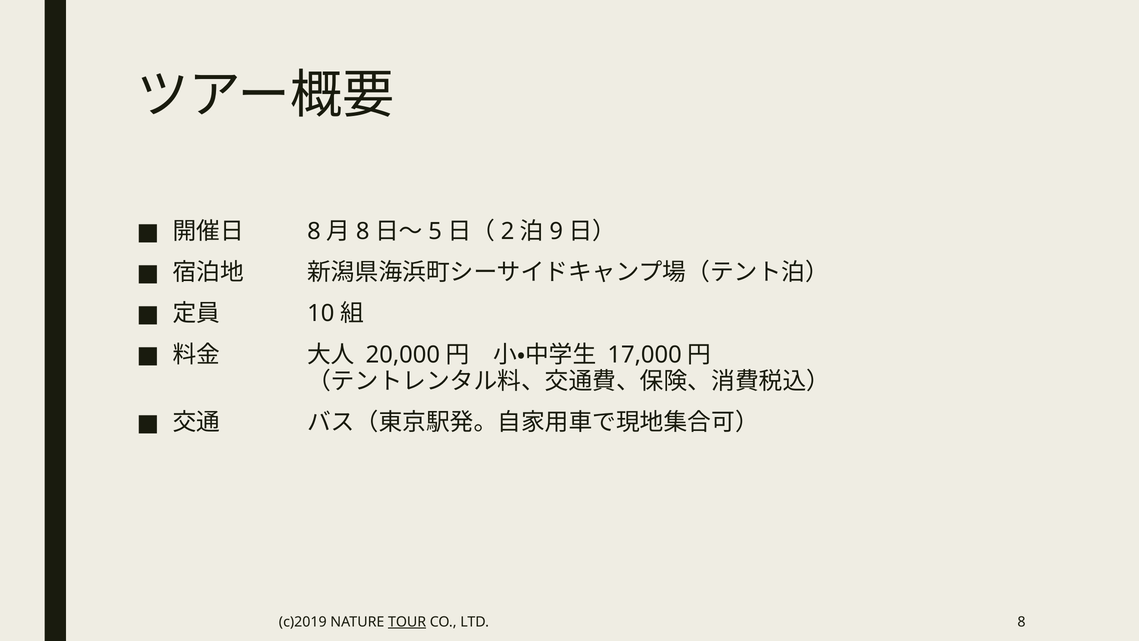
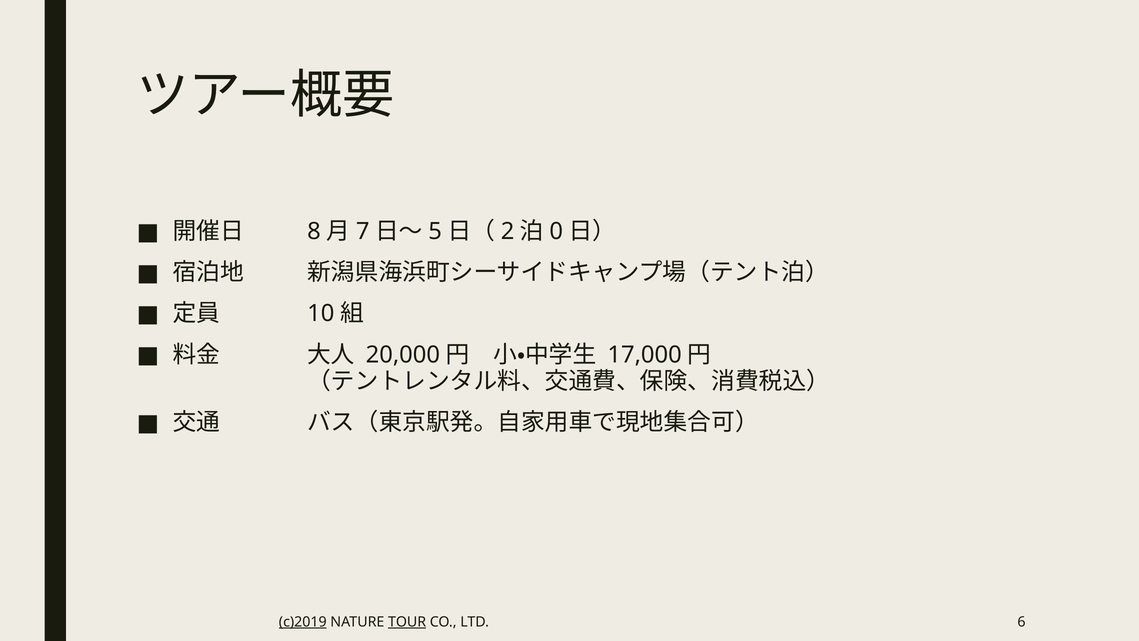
8 at (363, 231): 8 -> 7
9: 9 -> 0
c)2019 underline: none -> present
LTD 8: 8 -> 6
